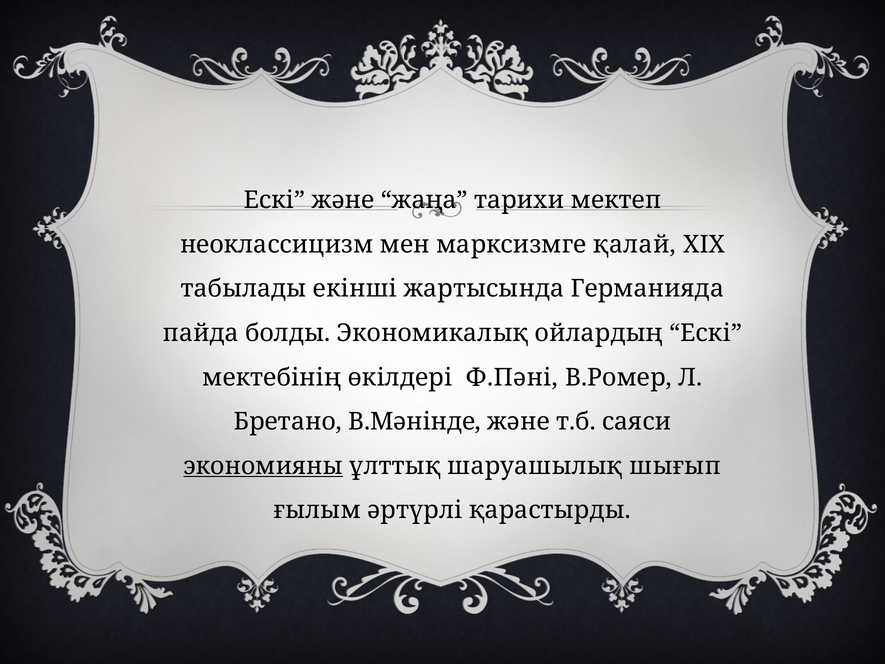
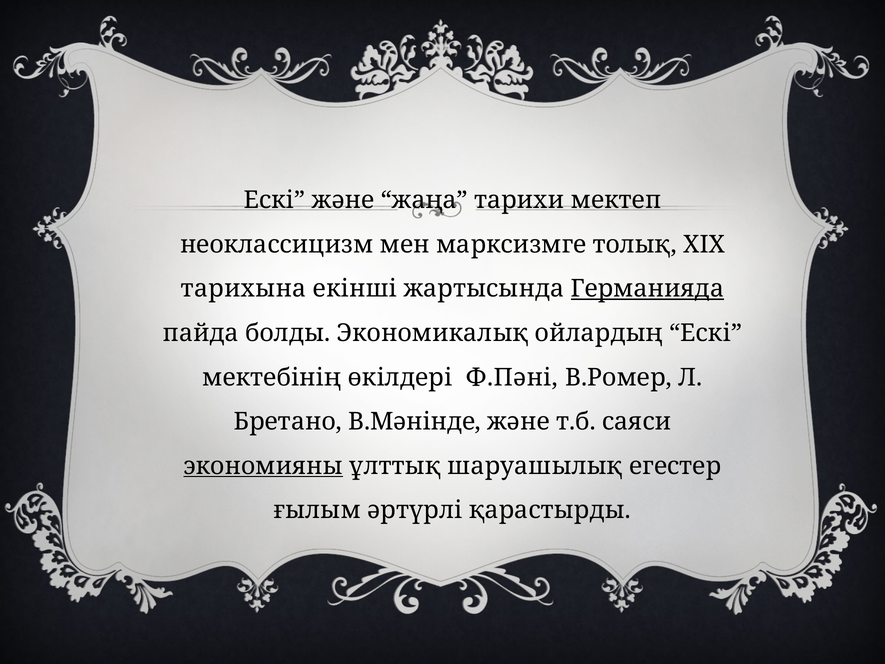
қалай: қалай -> толық
табылады: табылады -> тарихына
Германияда underline: none -> present
шығып: шығып -> егестер
